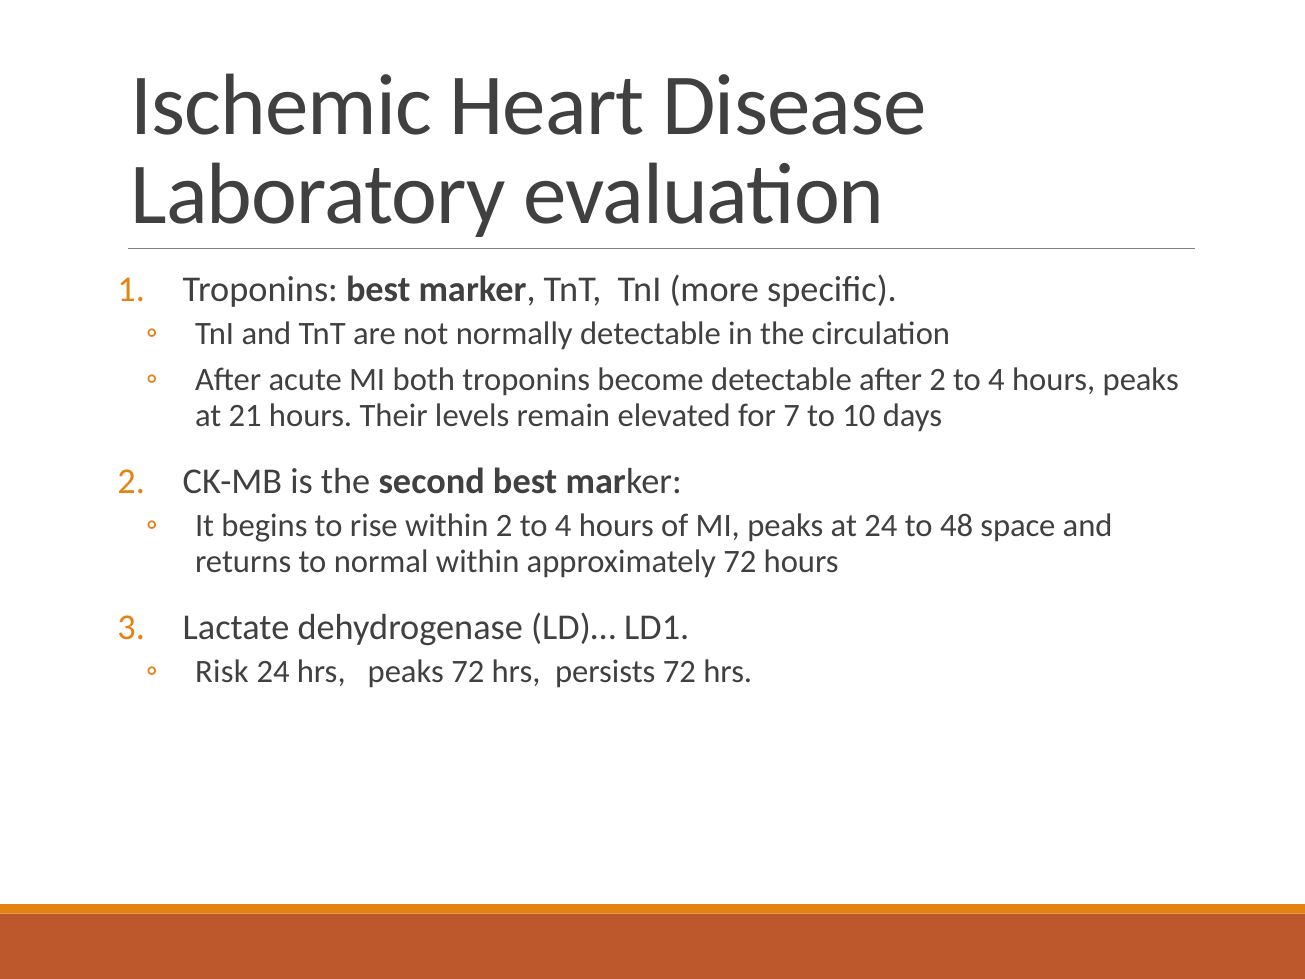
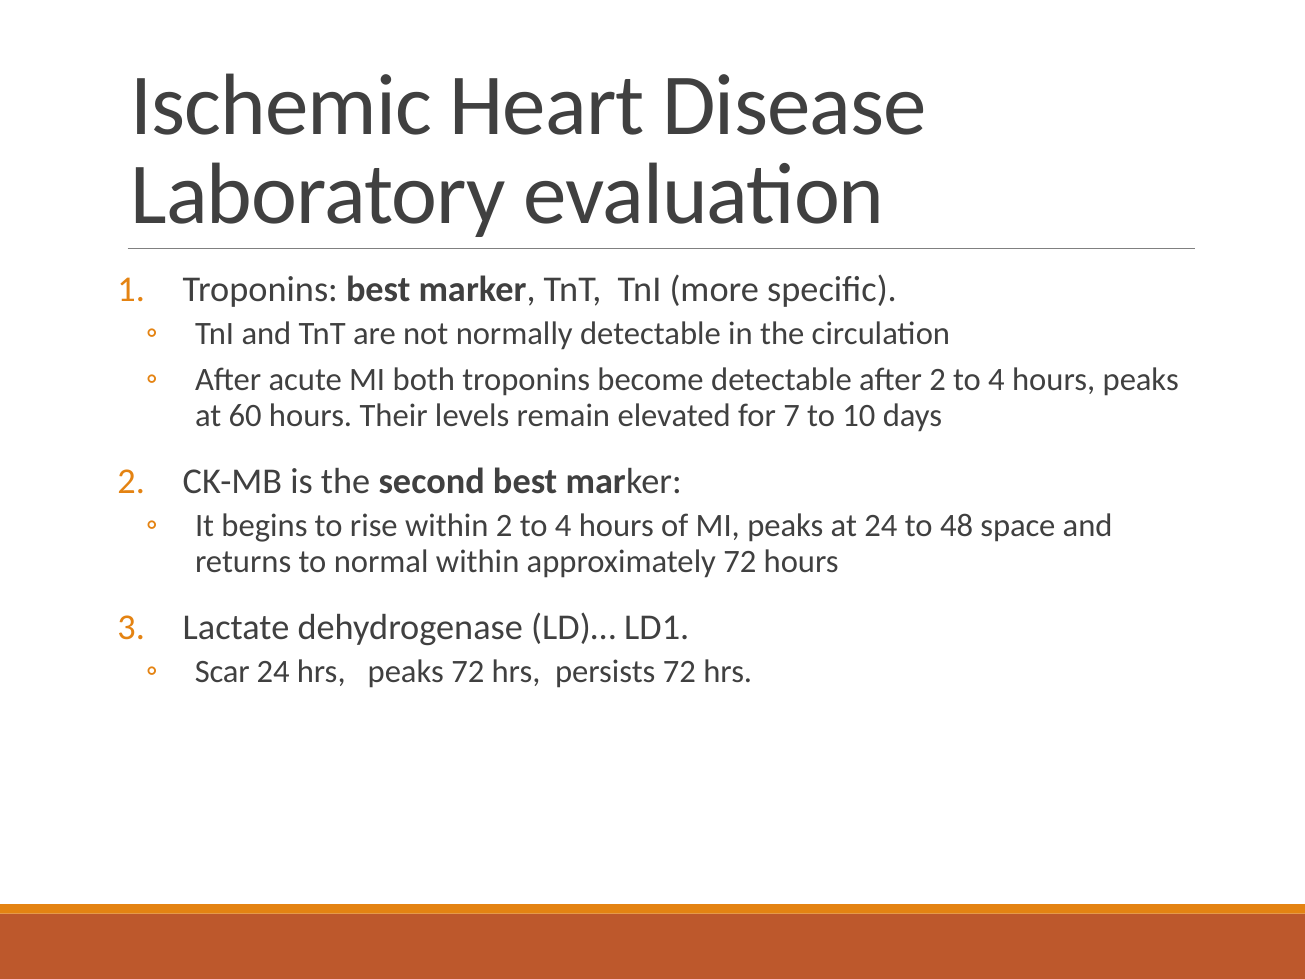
21: 21 -> 60
Risk: Risk -> Scar
